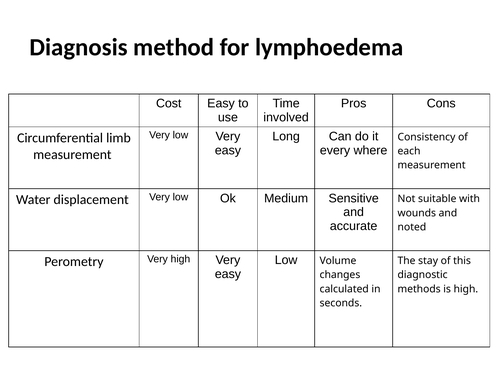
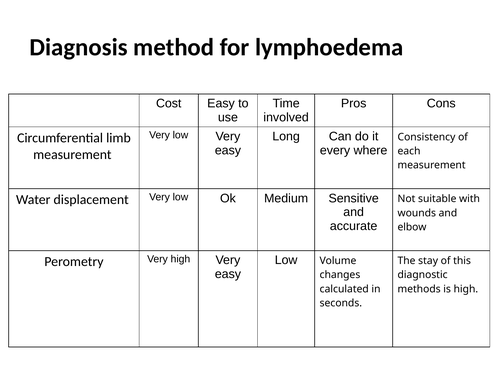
noted: noted -> elbow
